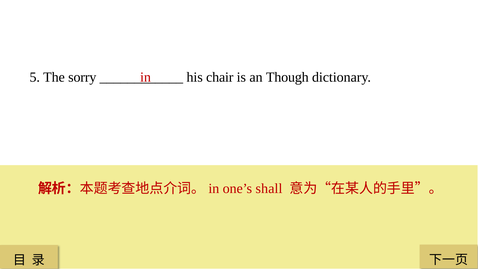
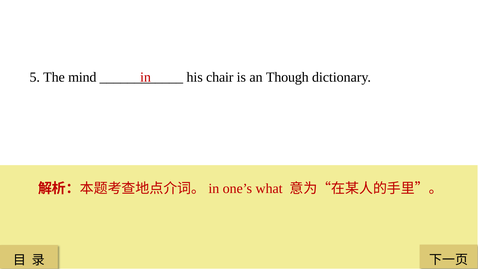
sorry: sorry -> mind
shall: shall -> what
